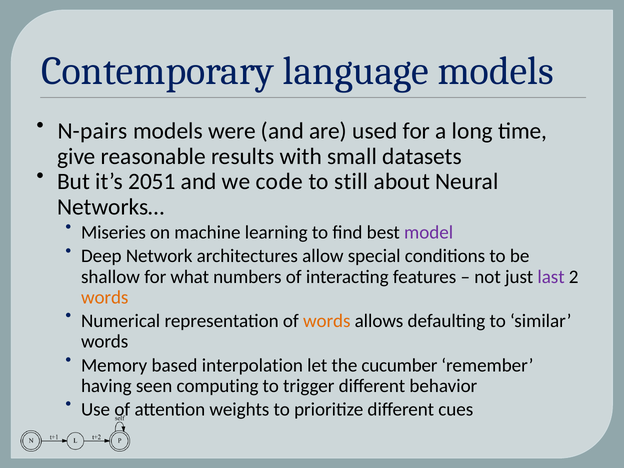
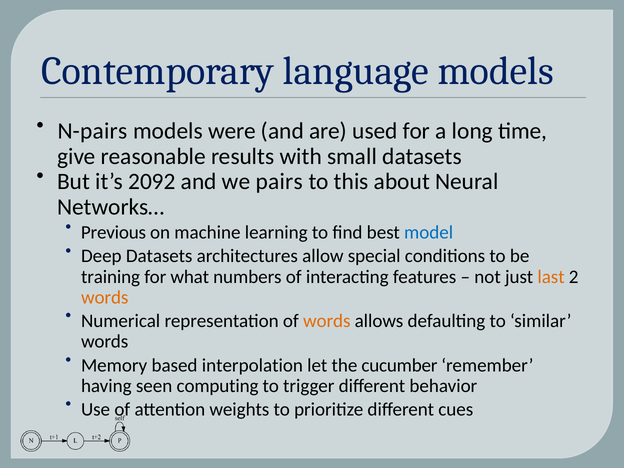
2051: 2051 -> 2092
code: code -> pairs
still: still -> this
Miseries: Miseries -> Previous
model colour: purple -> blue
Deep Network: Network -> Datasets
shallow: shallow -> training
last colour: purple -> orange
